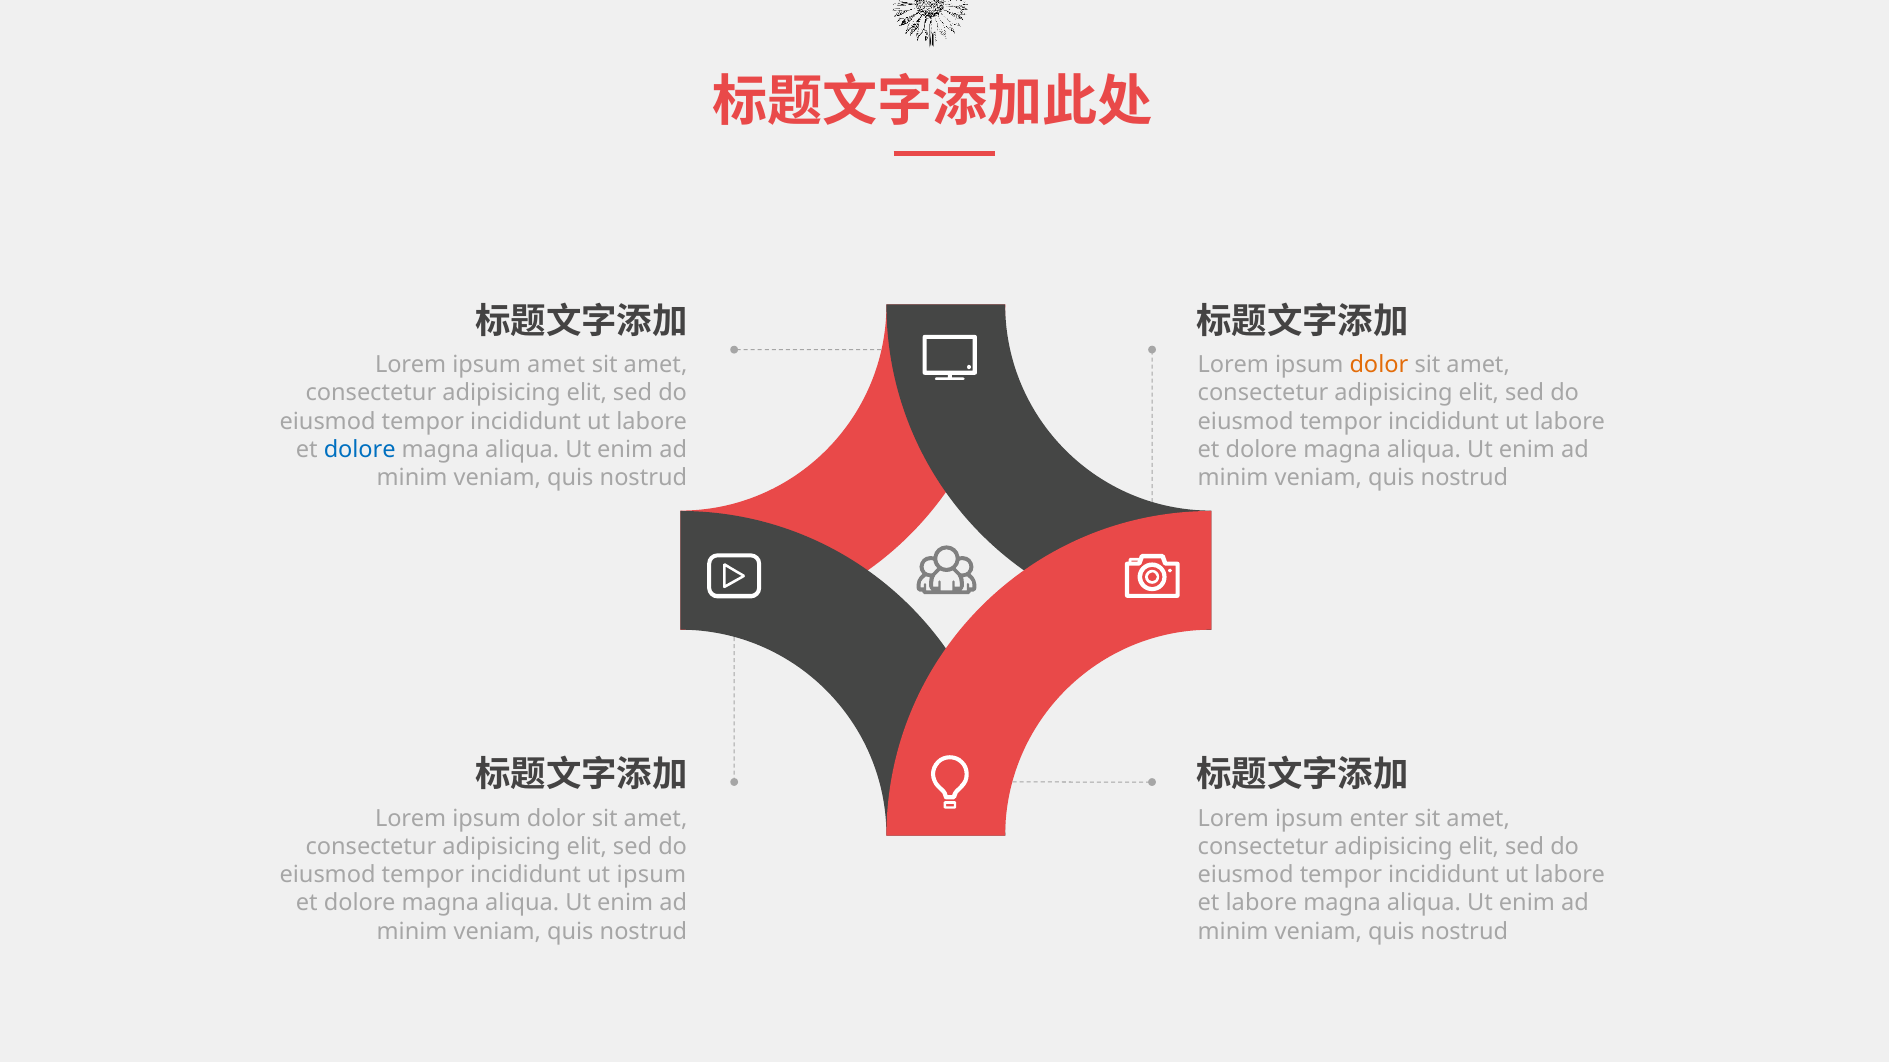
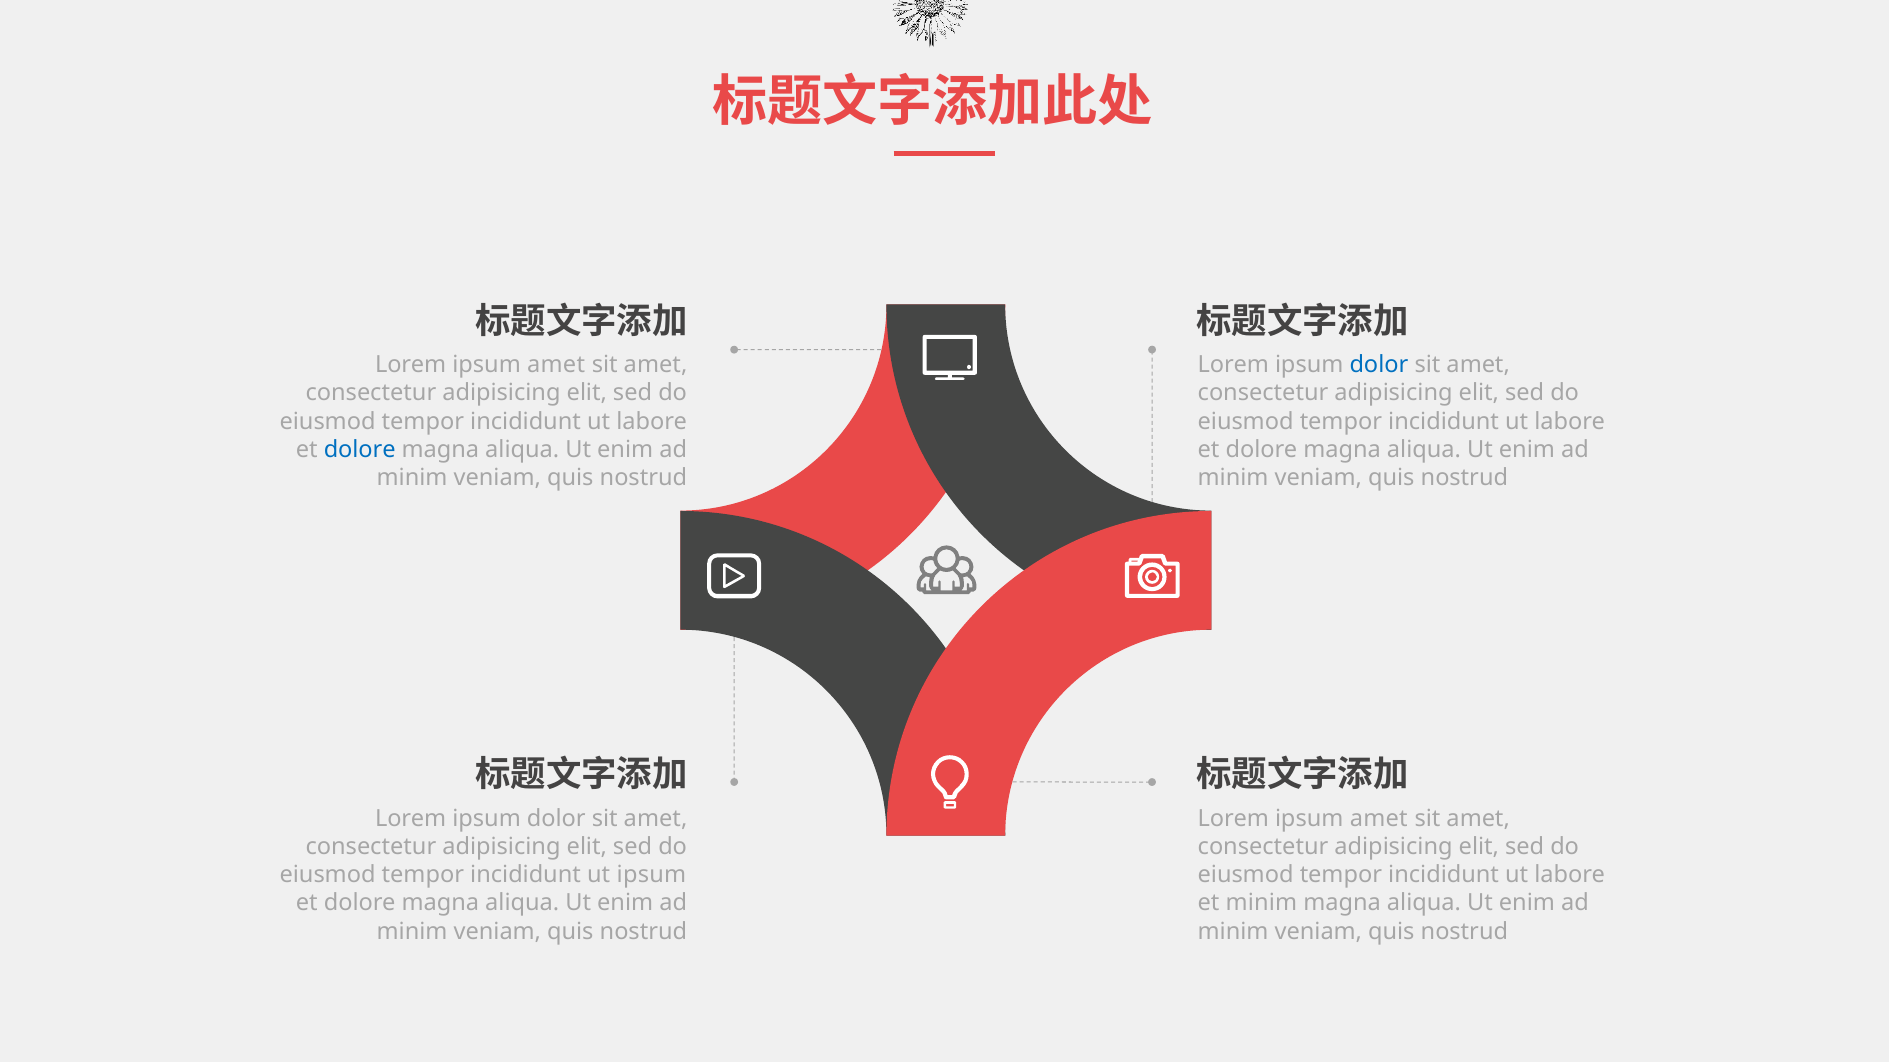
dolor at (1379, 365) colour: orange -> blue
enter at (1379, 819): enter -> amet
et labore: labore -> minim
